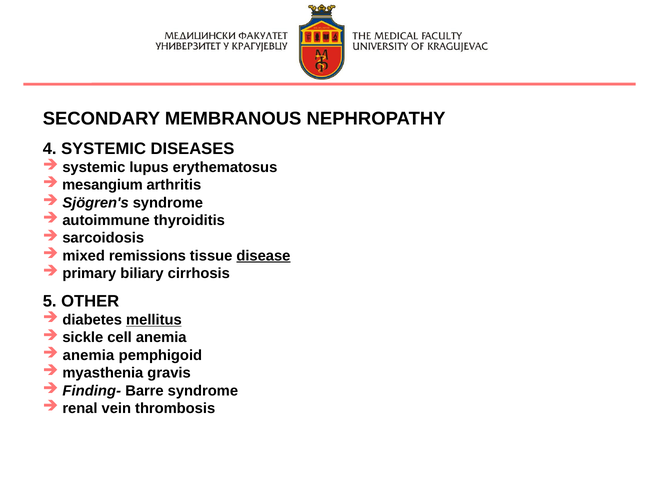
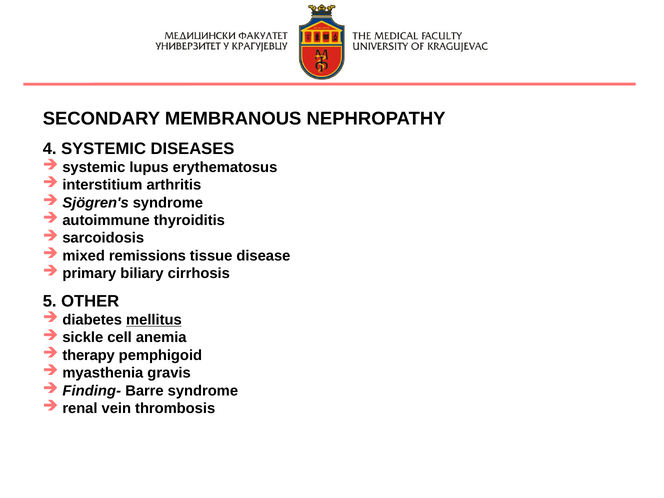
mesangium: mesangium -> interstitium
disease underline: present -> none
anemia at (88, 355): anemia -> therapy
